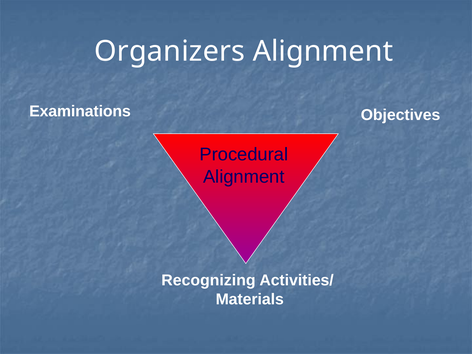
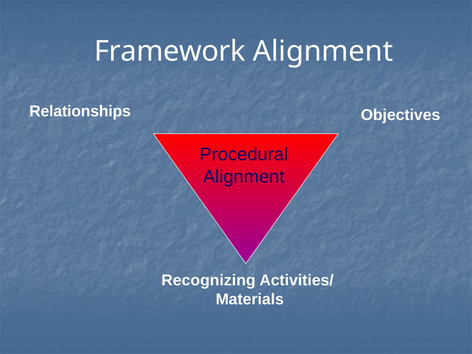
Organizers: Organizers -> Framework
Examinations: Examinations -> Relationships
